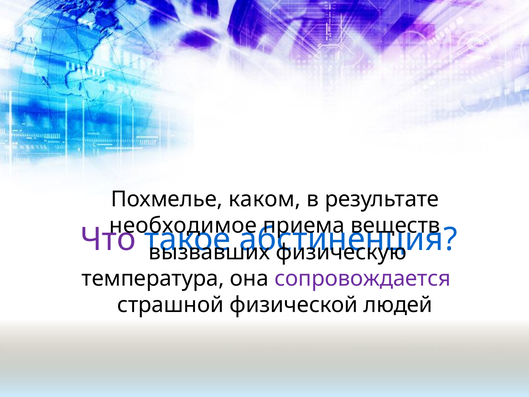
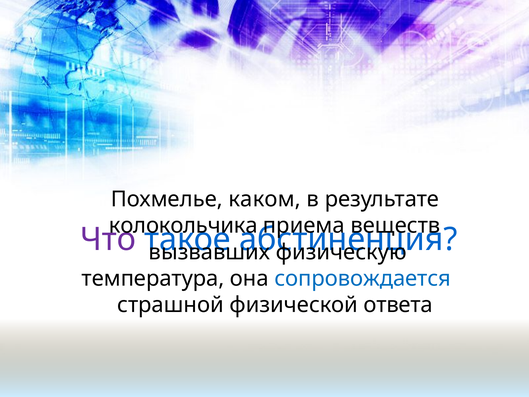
необходимое: необходимое -> колокольчика
сопровождается colour: purple -> blue
людей: людей -> ответа
